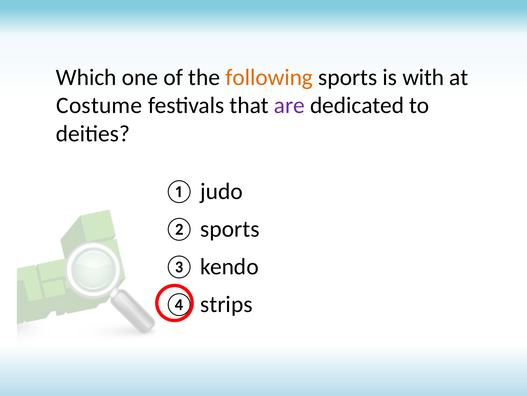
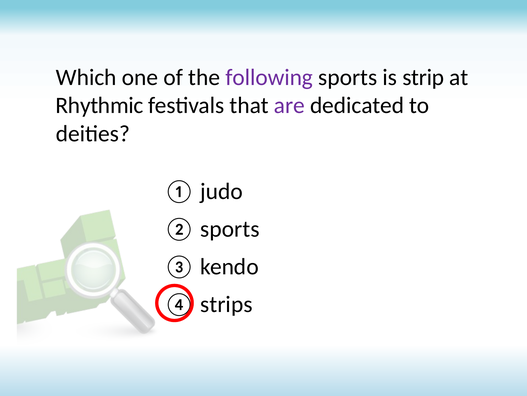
following colour: orange -> purple
with: with -> strip
Costume: Costume -> Rhythmic
